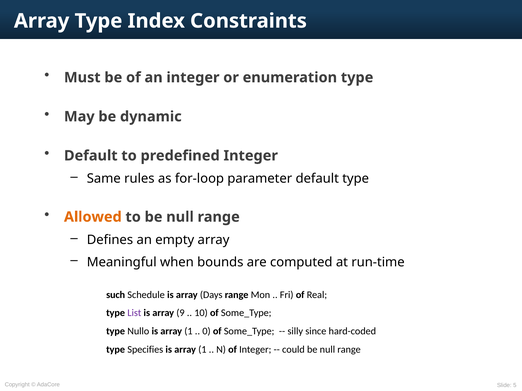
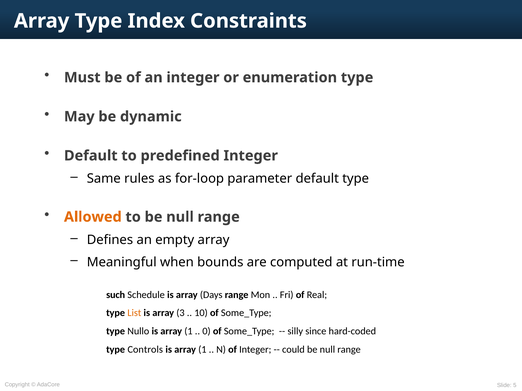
List colour: purple -> orange
9: 9 -> 3
Specifies: Specifies -> Controls
